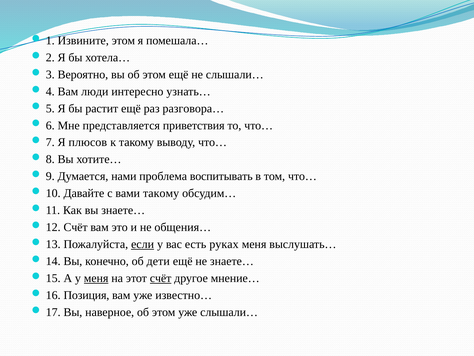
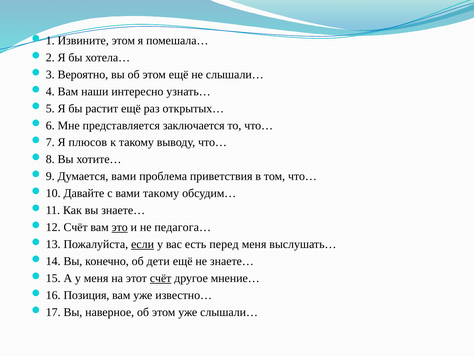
люди: люди -> наши
разговора…: разговора… -> открытых…
приветствия: приветствия -> заключается
Думается нами: нами -> вами
воспитывать: воспитывать -> приветствия
это underline: none -> present
общения…: общения… -> педагога…
руках: руках -> перед
меня at (96, 278) underline: present -> none
